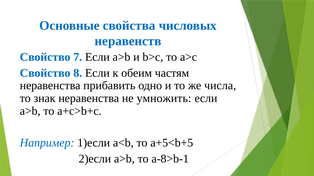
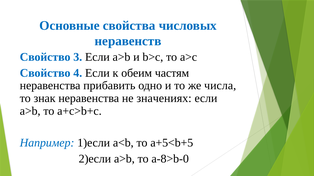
7: 7 -> 3
8: 8 -> 4
умножить: умножить -> значениях
a-8>b-1: a-8>b-1 -> a-8>b-0
